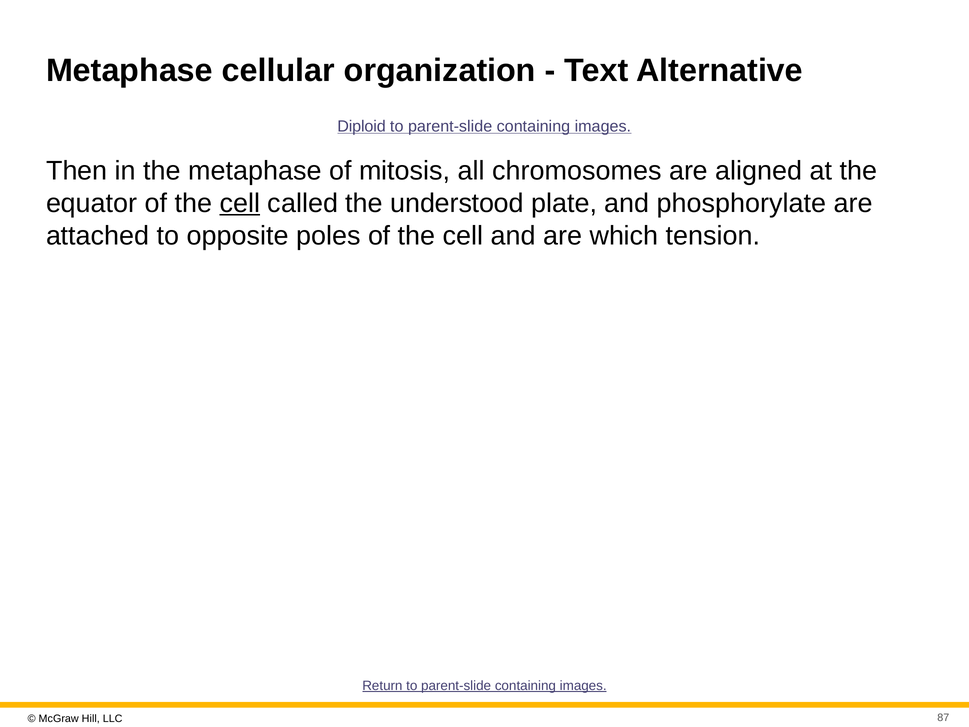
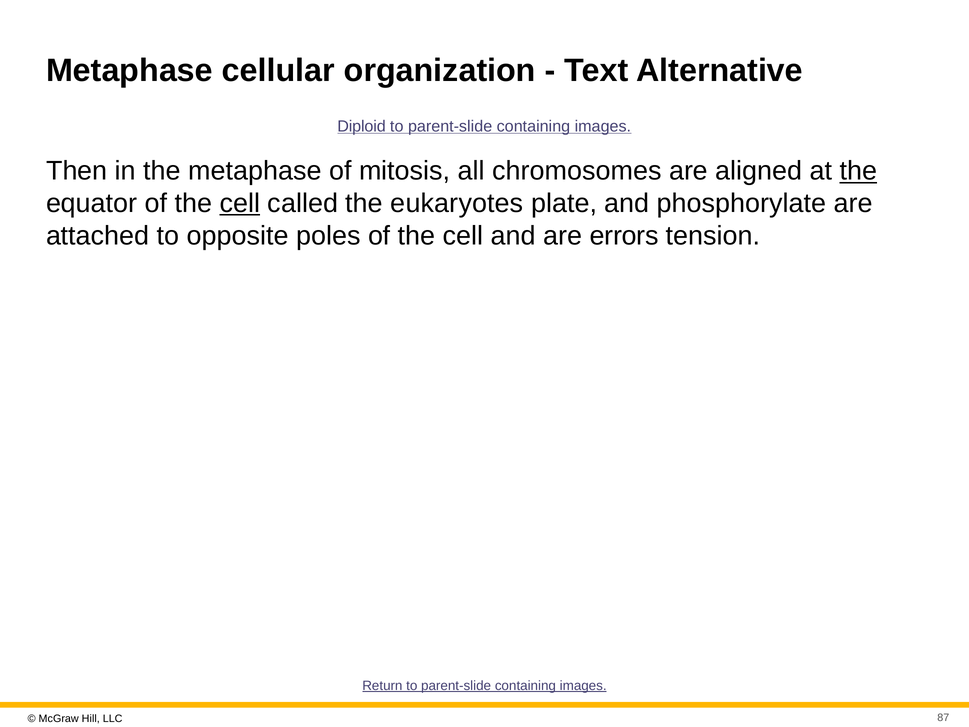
the at (858, 171) underline: none -> present
understood: understood -> eukaryotes
which: which -> errors
